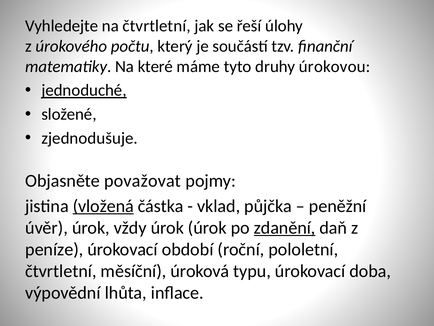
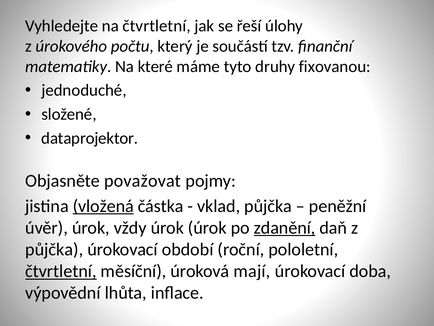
úrokovou: úrokovou -> fixovanou
jednoduché underline: present -> none
zjednodušuje: zjednodušuje -> dataprojektor
peníze at (54, 249): peníze -> půjčka
čtvrtletní at (61, 271) underline: none -> present
typu: typu -> mají
